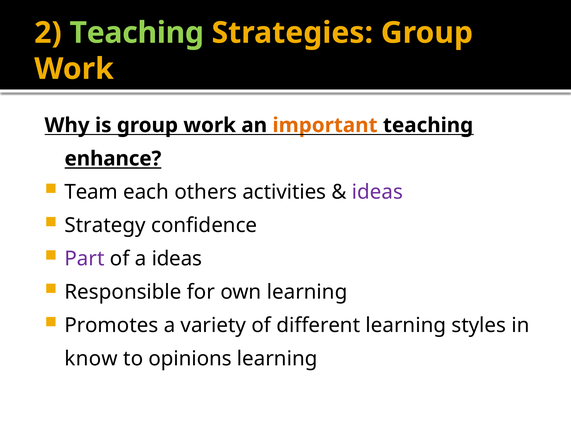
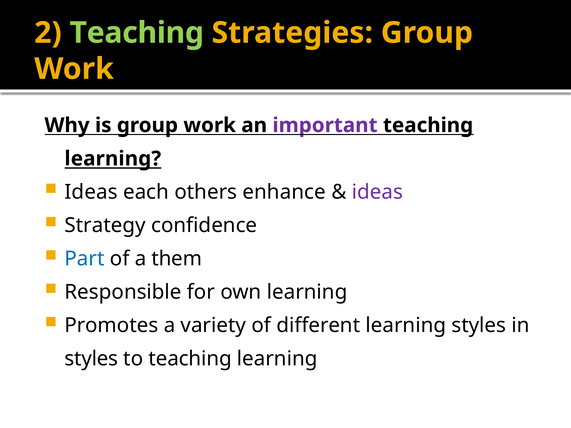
important colour: orange -> purple
enhance at (113, 159): enhance -> learning
Team at (91, 192): Team -> Ideas
activities: activities -> enhance
Part colour: purple -> blue
a ideas: ideas -> them
know at (91, 359): know -> styles
to opinions: opinions -> teaching
